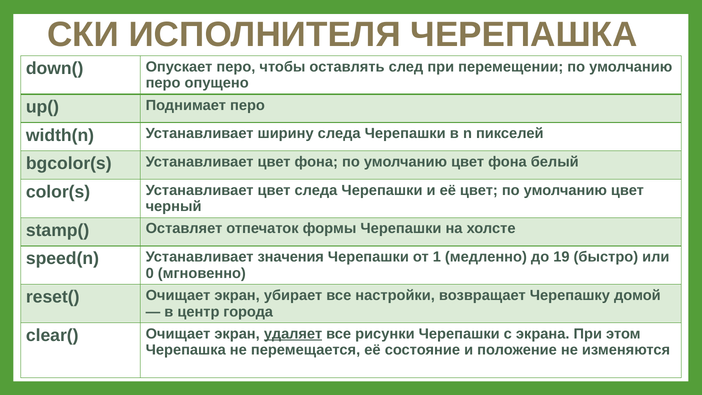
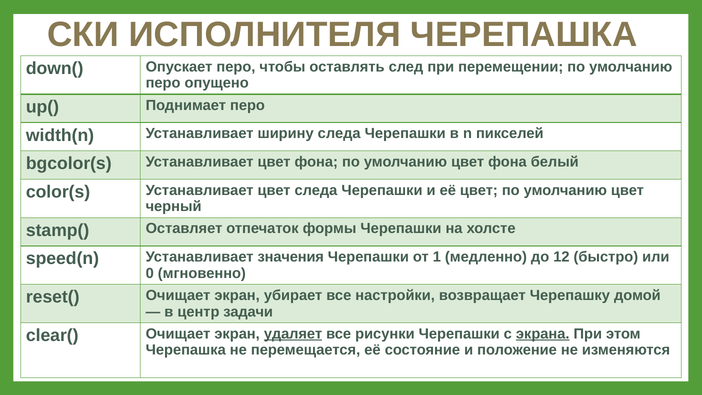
19: 19 -> 12
города: города -> задачи
экрана underline: none -> present
